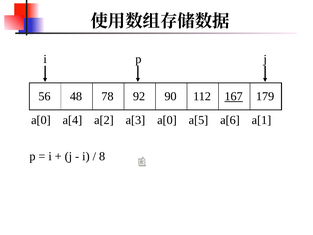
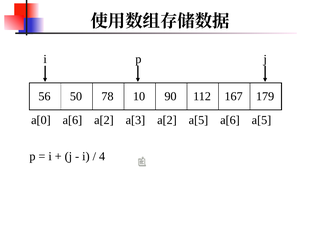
48: 48 -> 50
92: 92 -> 10
167 underline: present -> none
a[0 a[4: a[4 -> a[6
a[3 a[0: a[0 -> a[2
a[6 a[1: a[1 -> a[5
8: 8 -> 4
